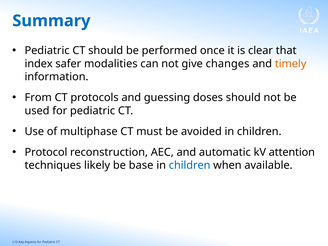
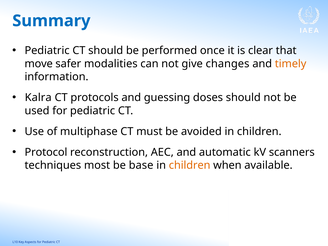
index: index -> move
From: From -> Kalra
attention: attention -> scanners
likely: likely -> most
children at (190, 165) colour: blue -> orange
